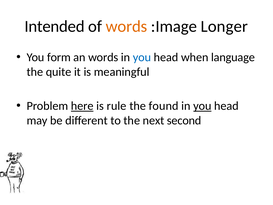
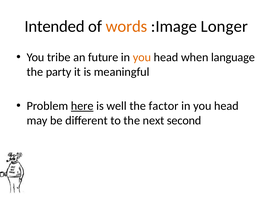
form: form -> tribe
an words: words -> future
you at (142, 57) colour: blue -> orange
quite: quite -> party
rule: rule -> well
found: found -> factor
you at (202, 106) underline: present -> none
